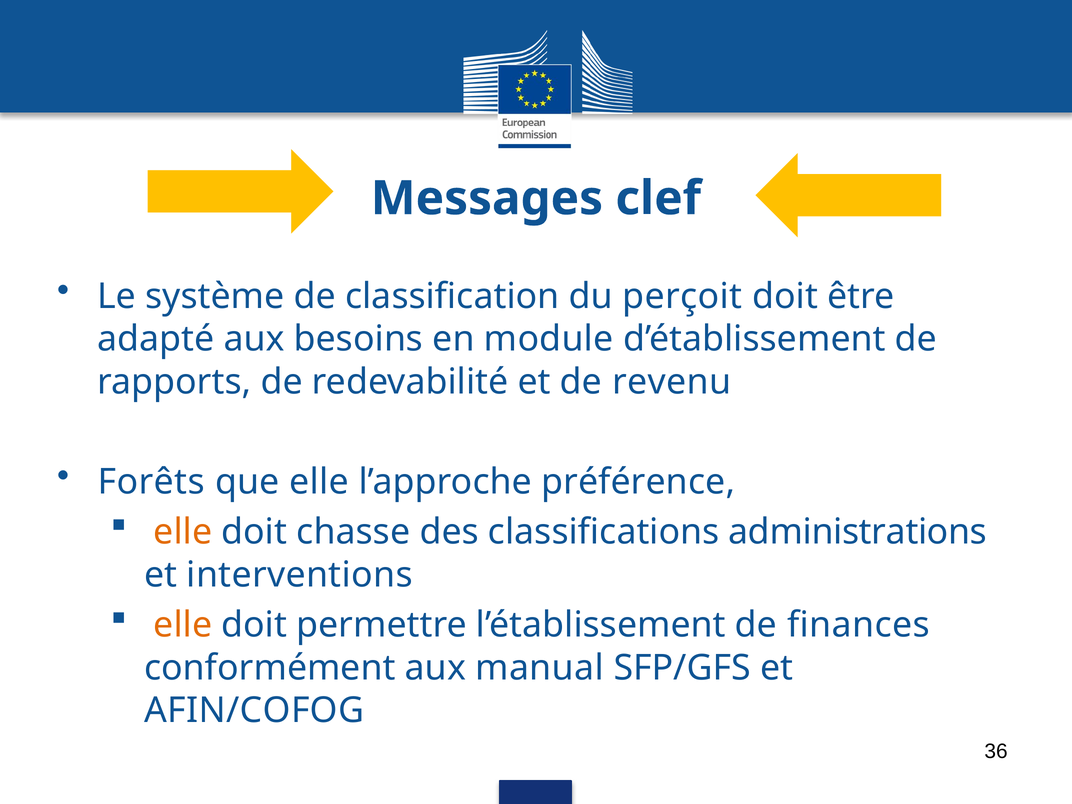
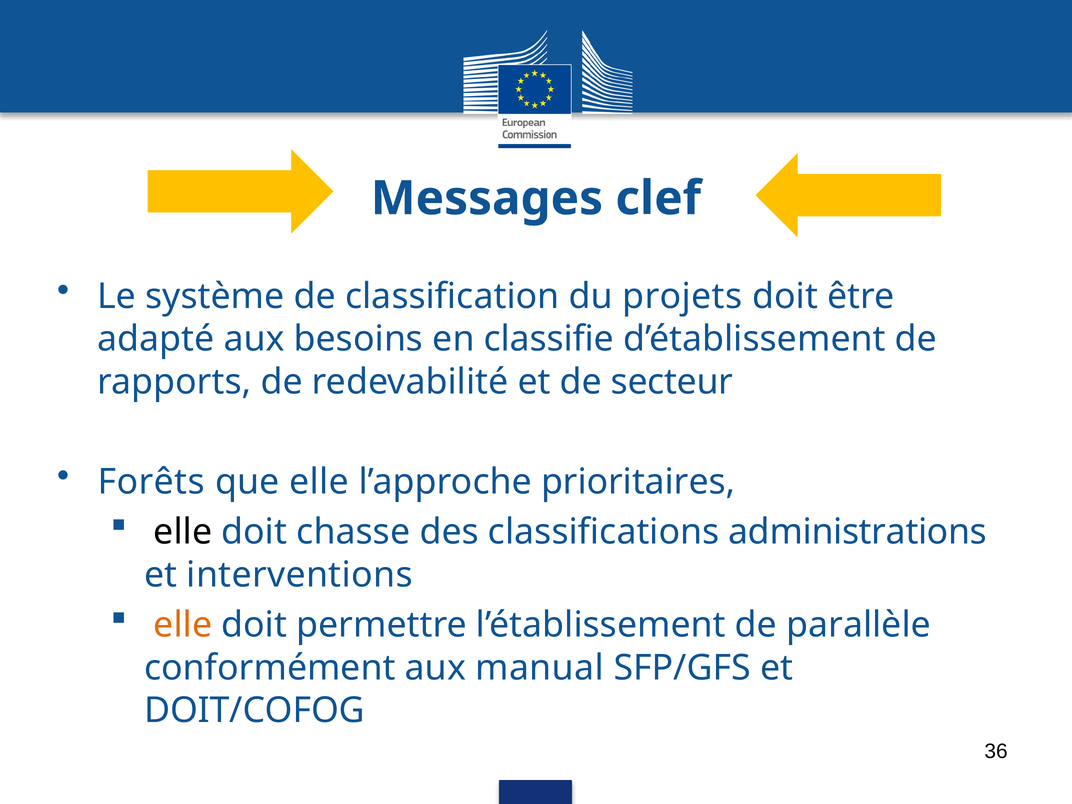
perçoit: perçoit -> projets
module: module -> classifie
revenu: revenu -> secteur
préférence: préférence -> prioritaires
elle at (183, 532) colour: orange -> black
finances: finances -> parallèle
AFIN/COFOG: AFIN/COFOG -> DOIT/COFOG
